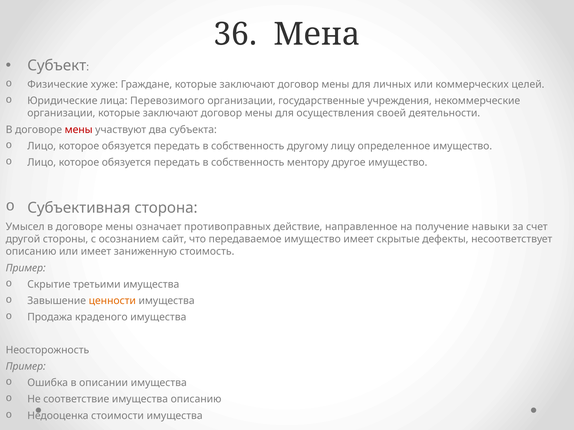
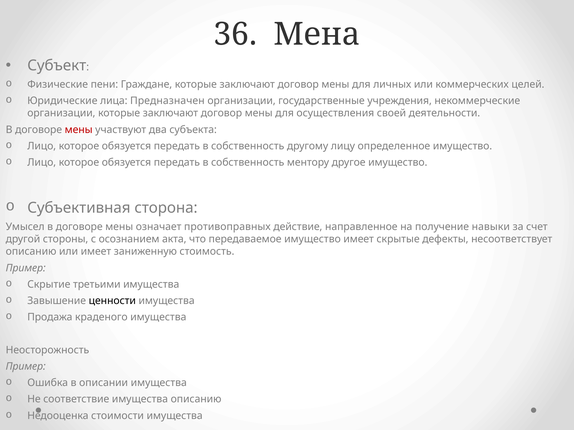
хуже: хуже -> пени
Перевозимого: Перевозимого -> Предназначен
сайт: сайт -> акта
ценности colour: orange -> black
